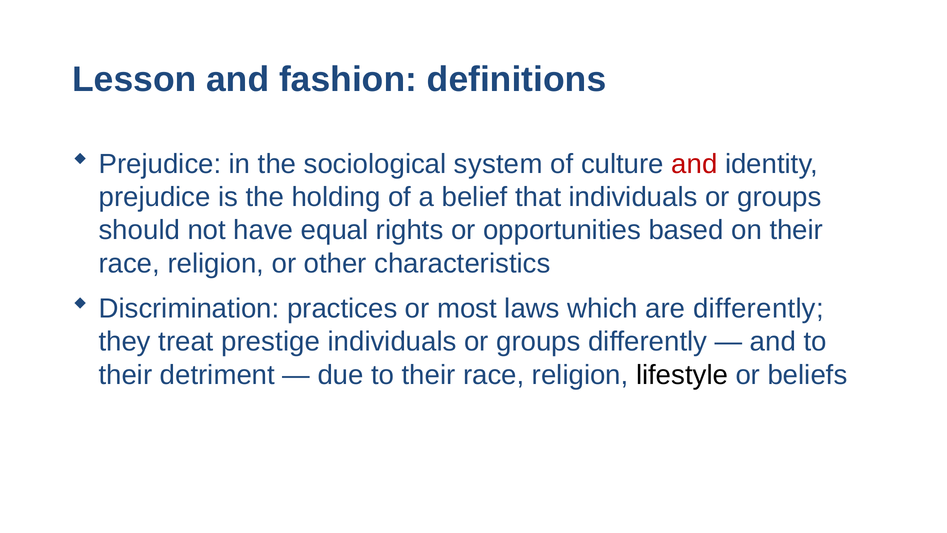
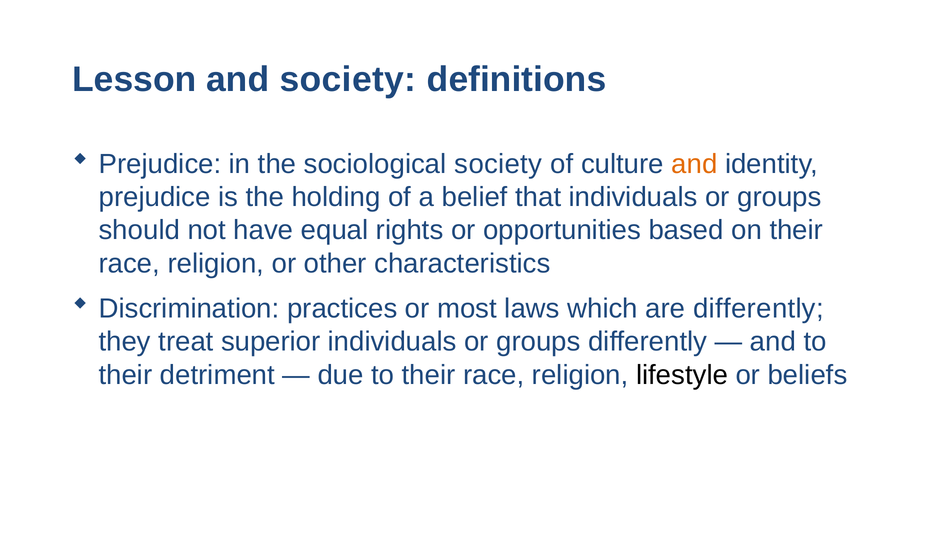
and fashion: fashion -> society
sociological system: system -> society
and at (694, 164) colour: red -> orange
prestige: prestige -> superior
